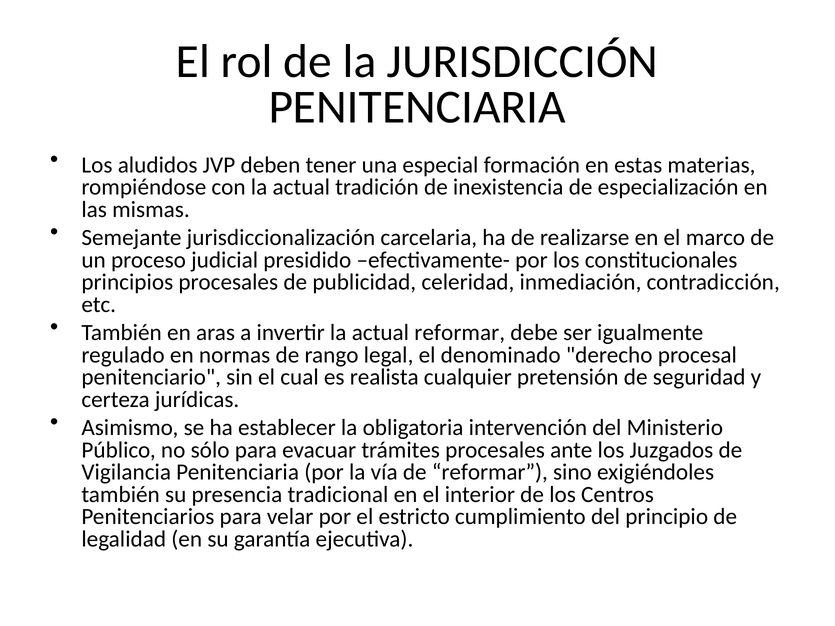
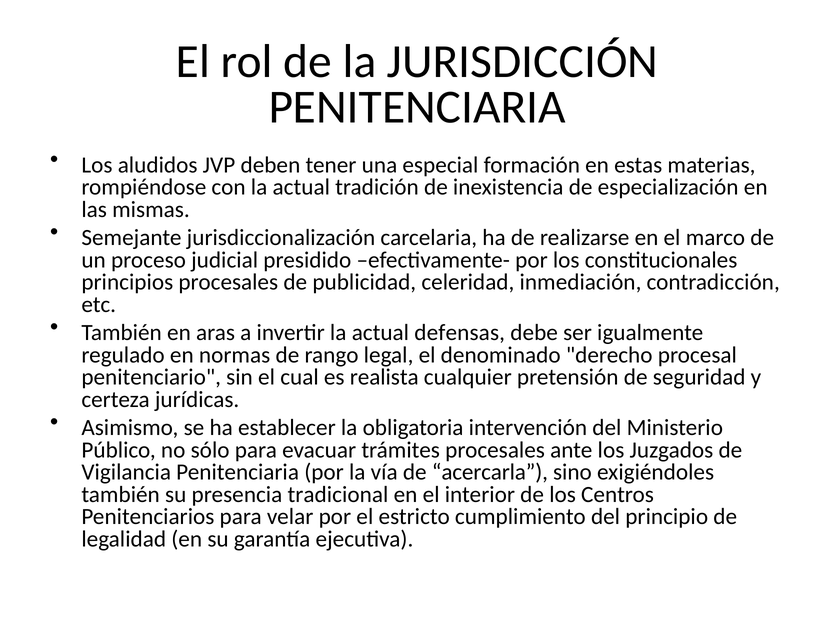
actual reformar: reformar -> defensas
de reformar: reformar -> acercarla
